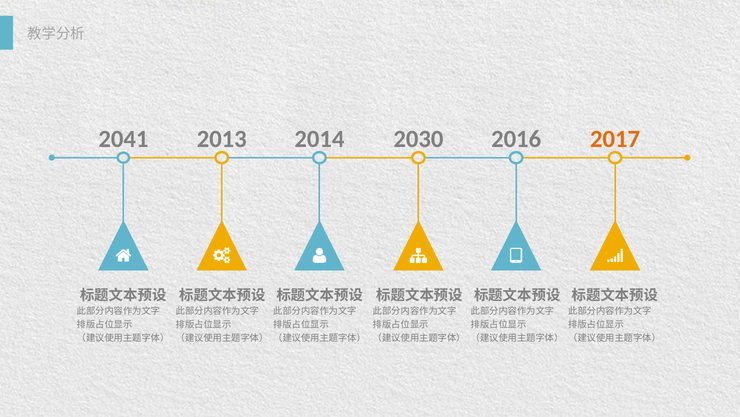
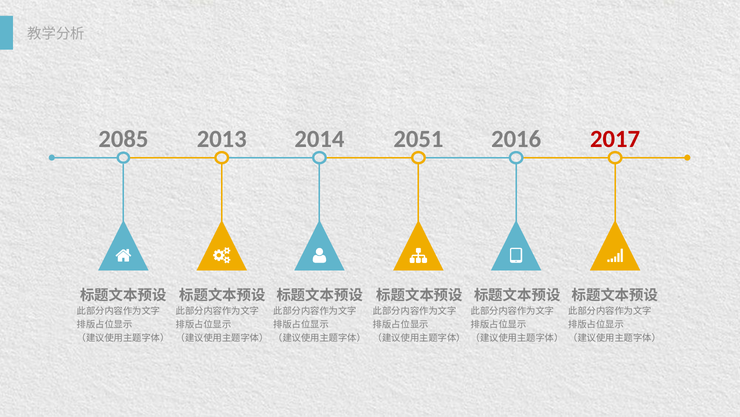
2041: 2041 -> 2085
2030: 2030 -> 2051
2017 colour: orange -> red
